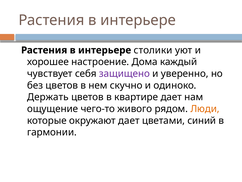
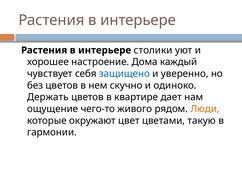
защищено colour: purple -> blue
окружают дает: дает -> цвет
синий: синий -> такую
